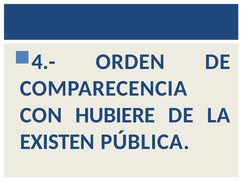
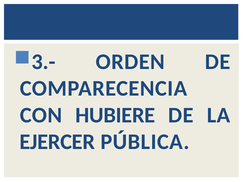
4.-: 4.- -> 3.-
EXISTEN: EXISTEN -> EJERCER
